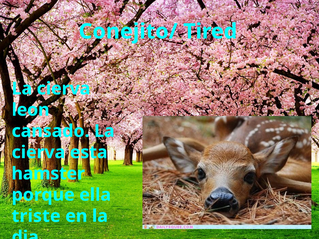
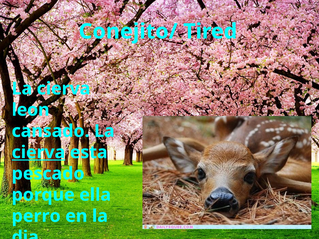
cierva at (38, 152) underline: none -> present
hamster: hamster -> pescado
triste: triste -> perro
